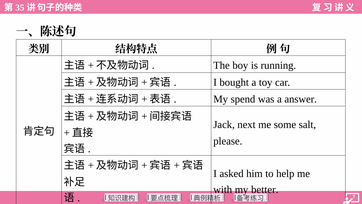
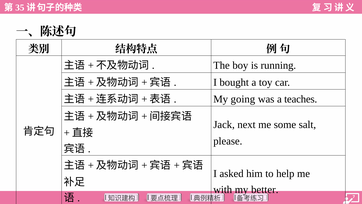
spend: spend -> going
answer: answer -> teaches
